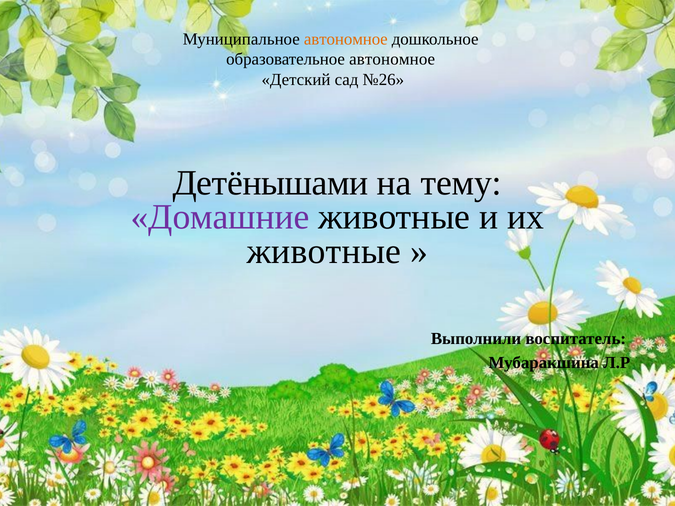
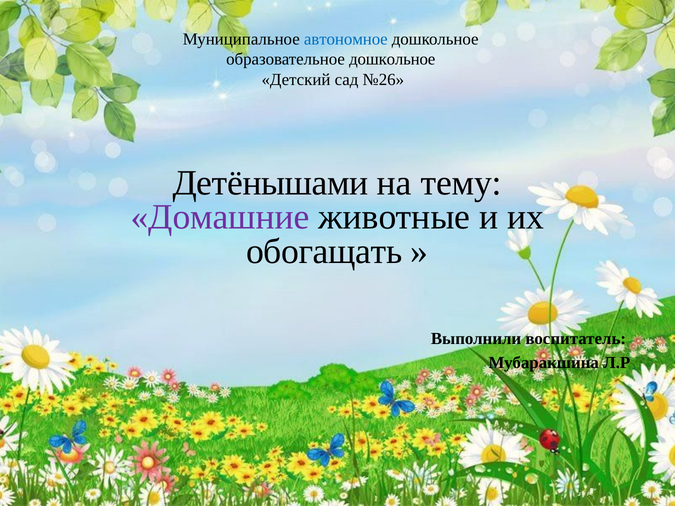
автономное at (346, 39) colour: orange -> blue
образовательное автономное: автономное -> дошкольное
животные at (324, 251): животные -> обогащать
